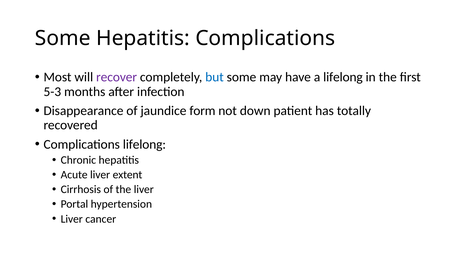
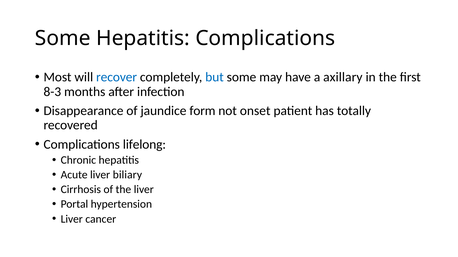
recover colour: purple -> blue
a lifelong: lifelong -> axillary
5-3: 5-3 -> 8-3
down: down -> onset
extent: extent -> biliary
